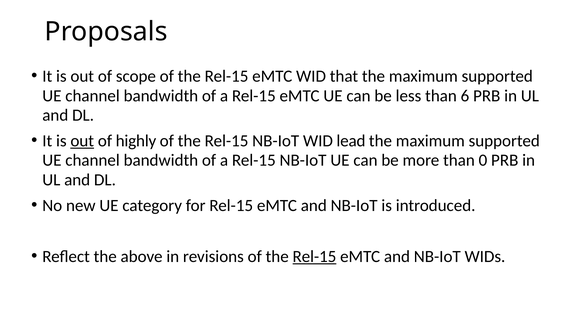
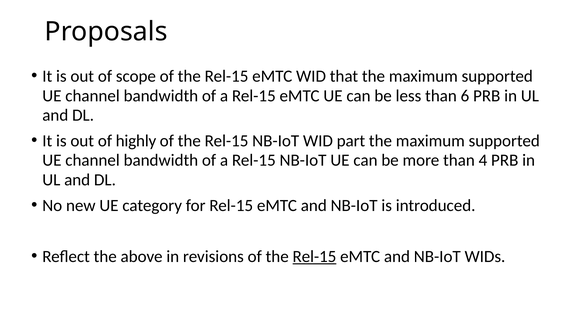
out at (82, 141) underline: present -> none
lead: lead -> part
0: 0 -> 4
